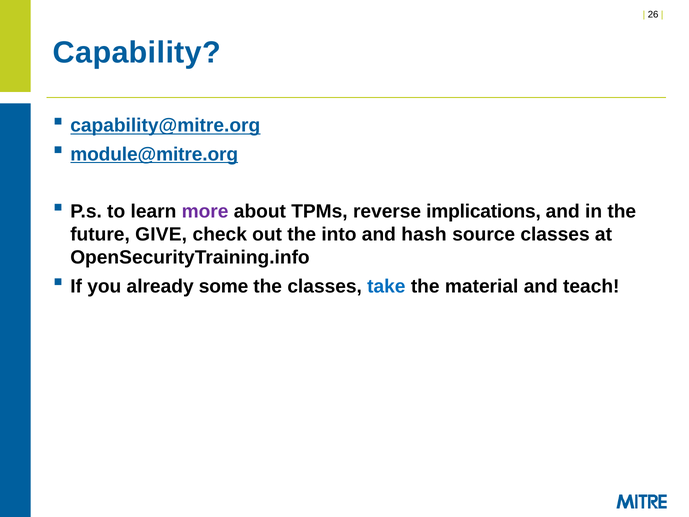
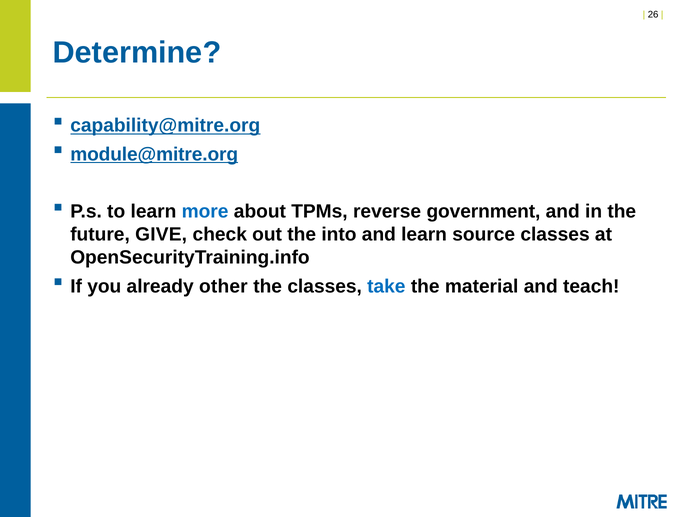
Capability: Capability -> Determine
more colour: purple -> blue
implications: implications -> government
and hash: hash -> learn
some: some -> other
